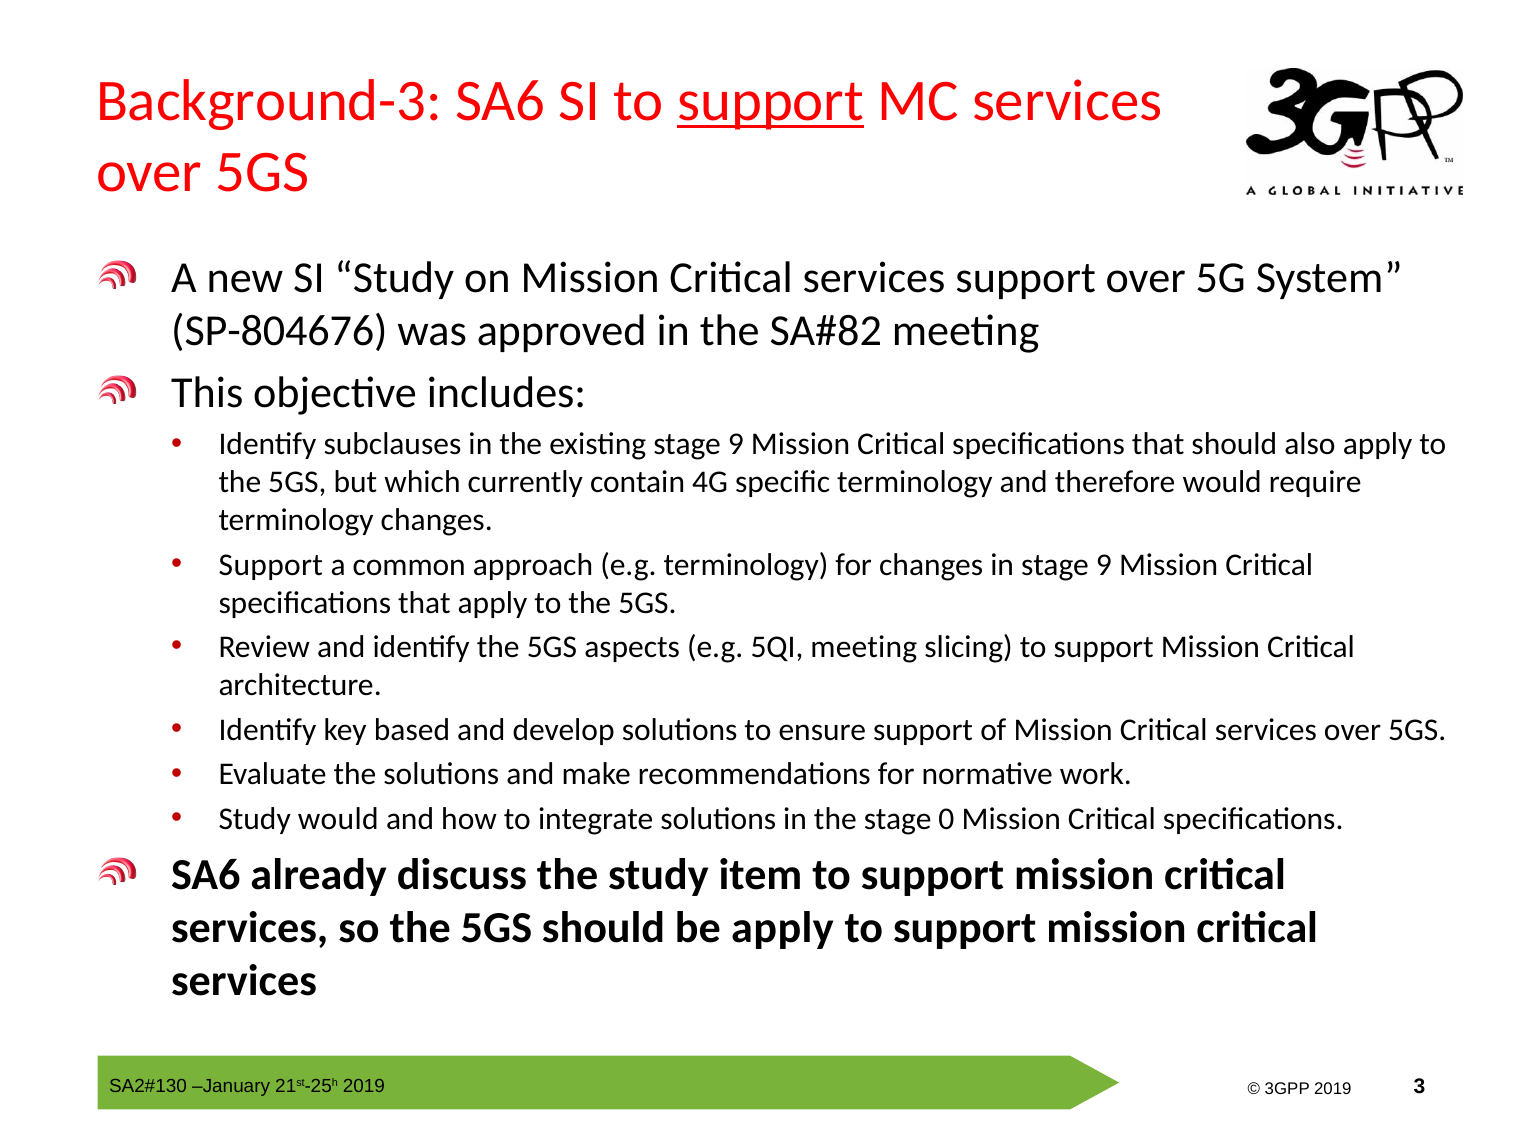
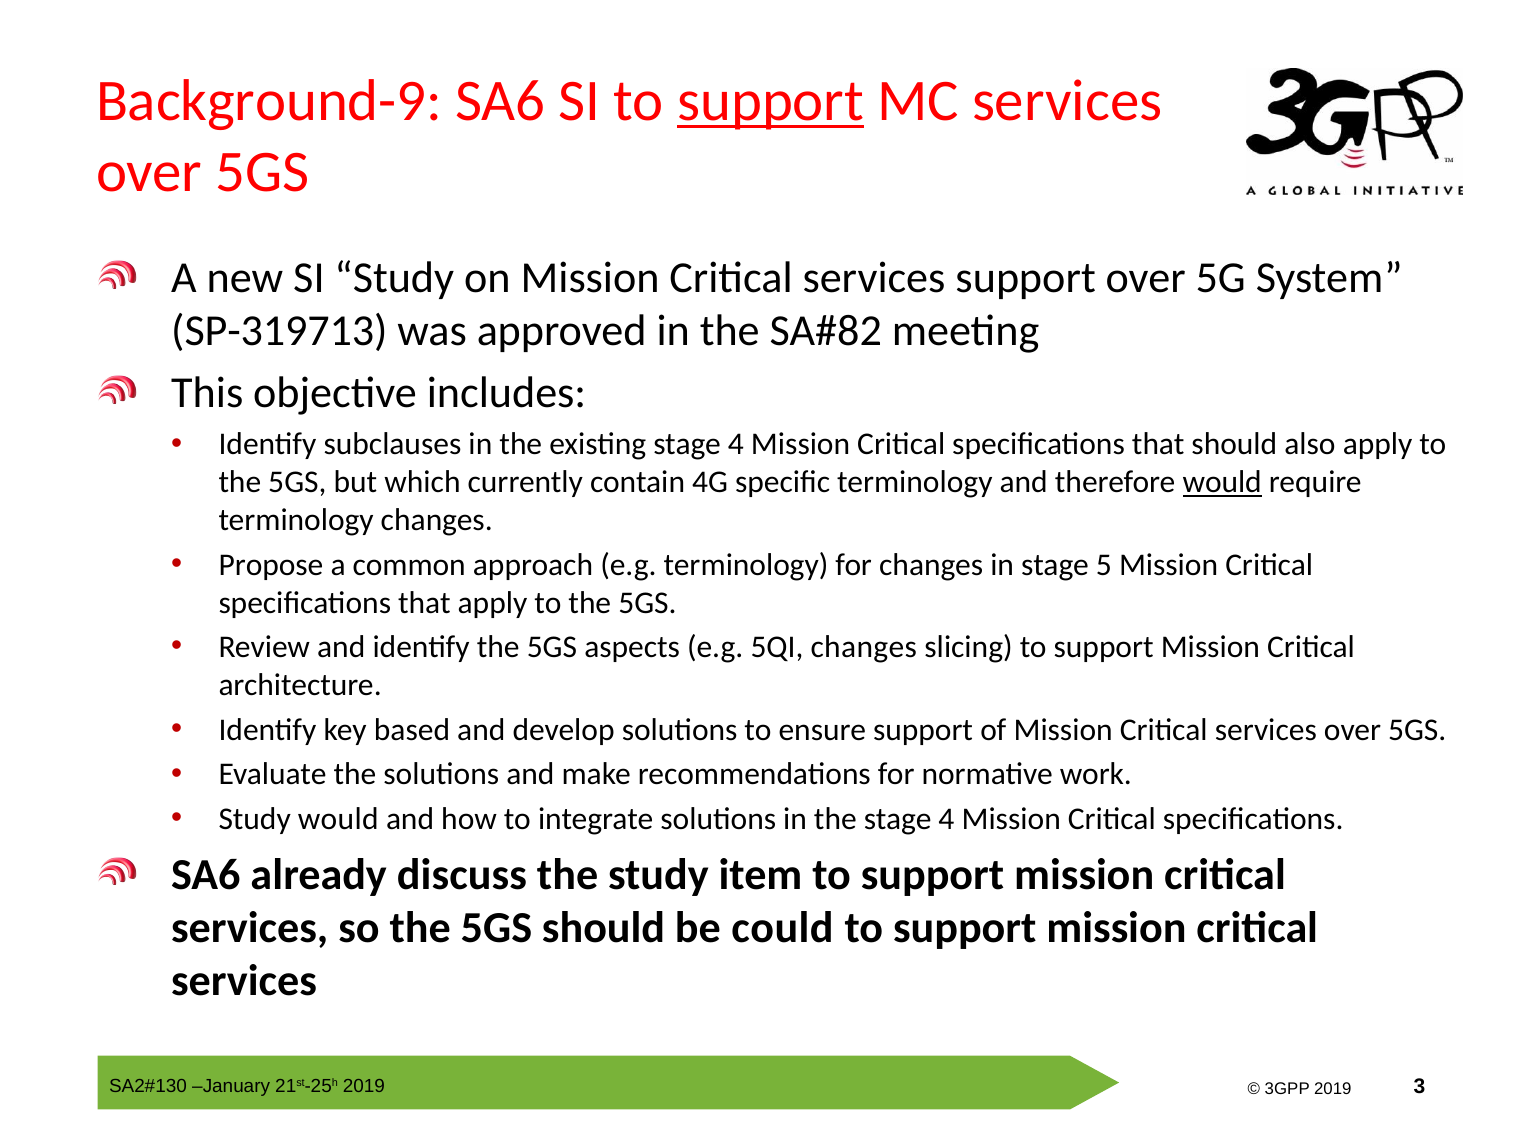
Background-3: Background-3 -> Background-9
SP-804676: SP-804676 -> SP-319713
existing stage 9: 9 -> 4
would at (1222, 482) underline: none -> present
Support at (271, 565): Support -> Propose
in stage 9: 9 -> 5
5QI meeting: meeting -> changes
the stage 0: 0 -> 4
be apply: apply -> could
